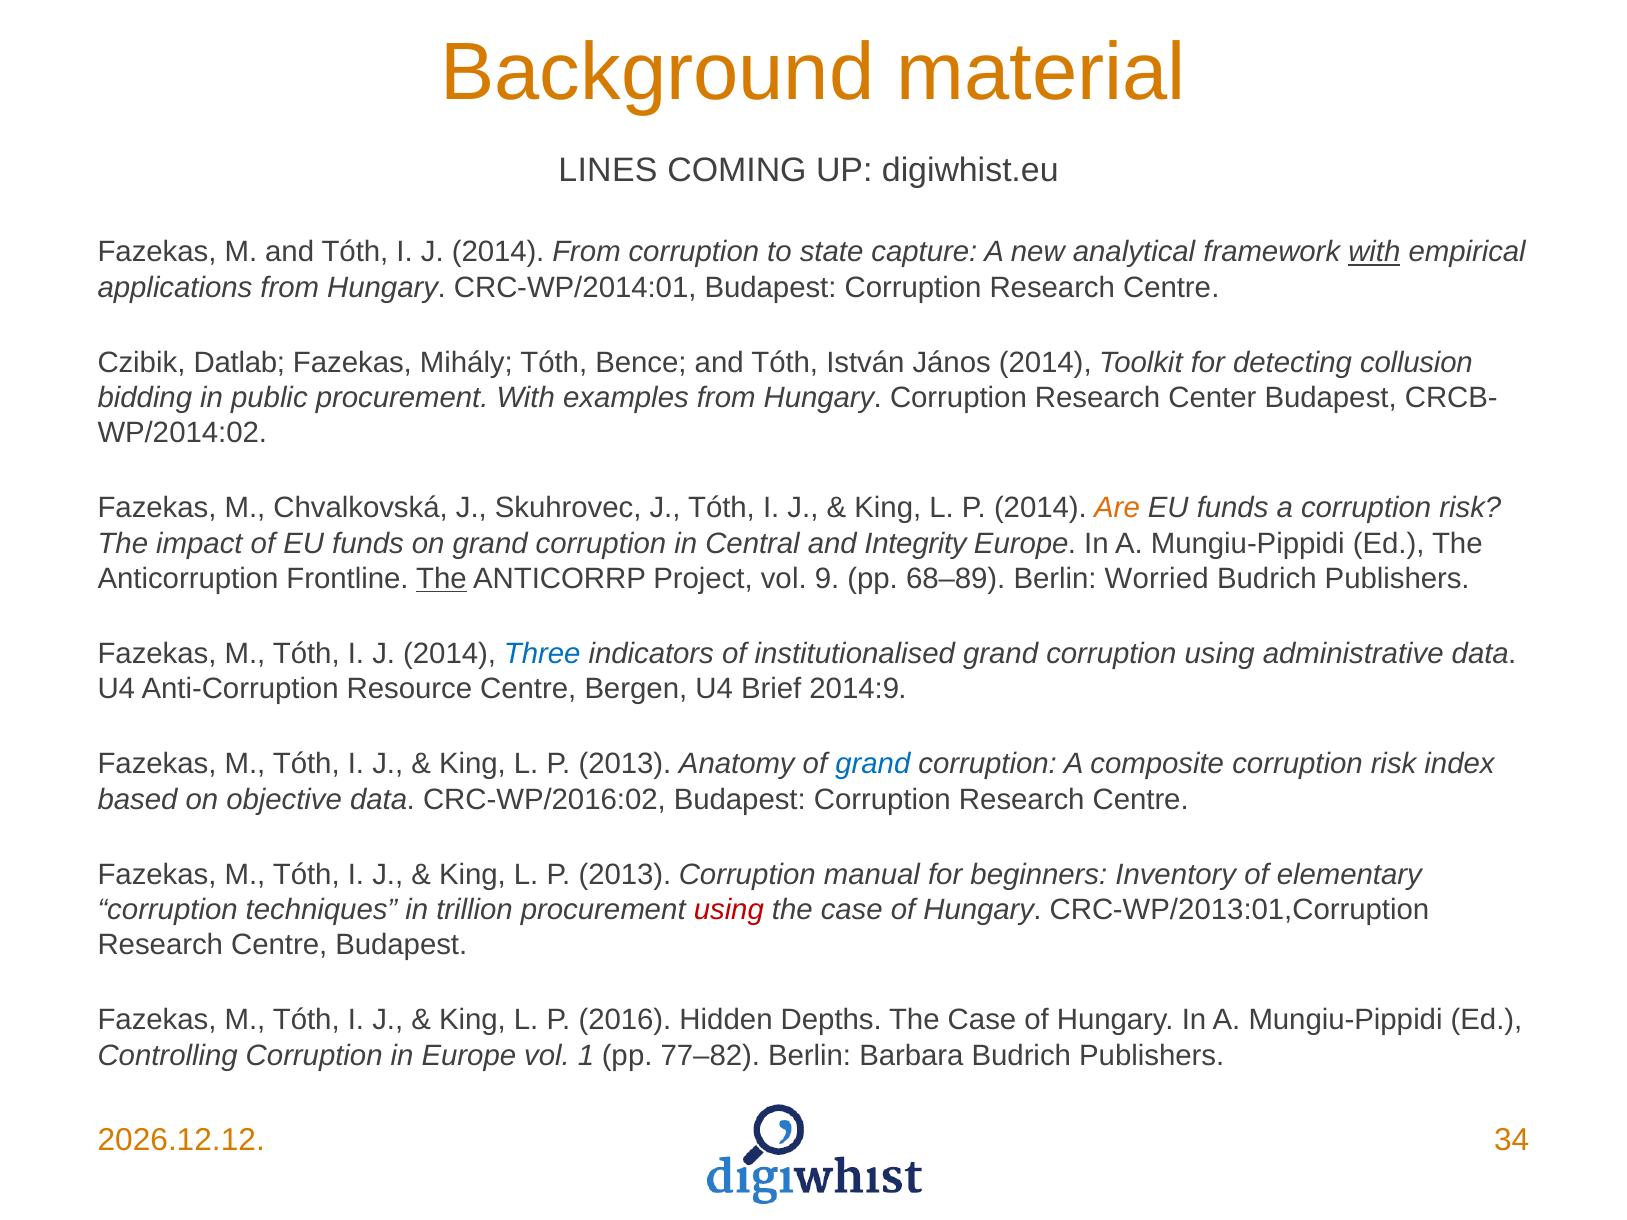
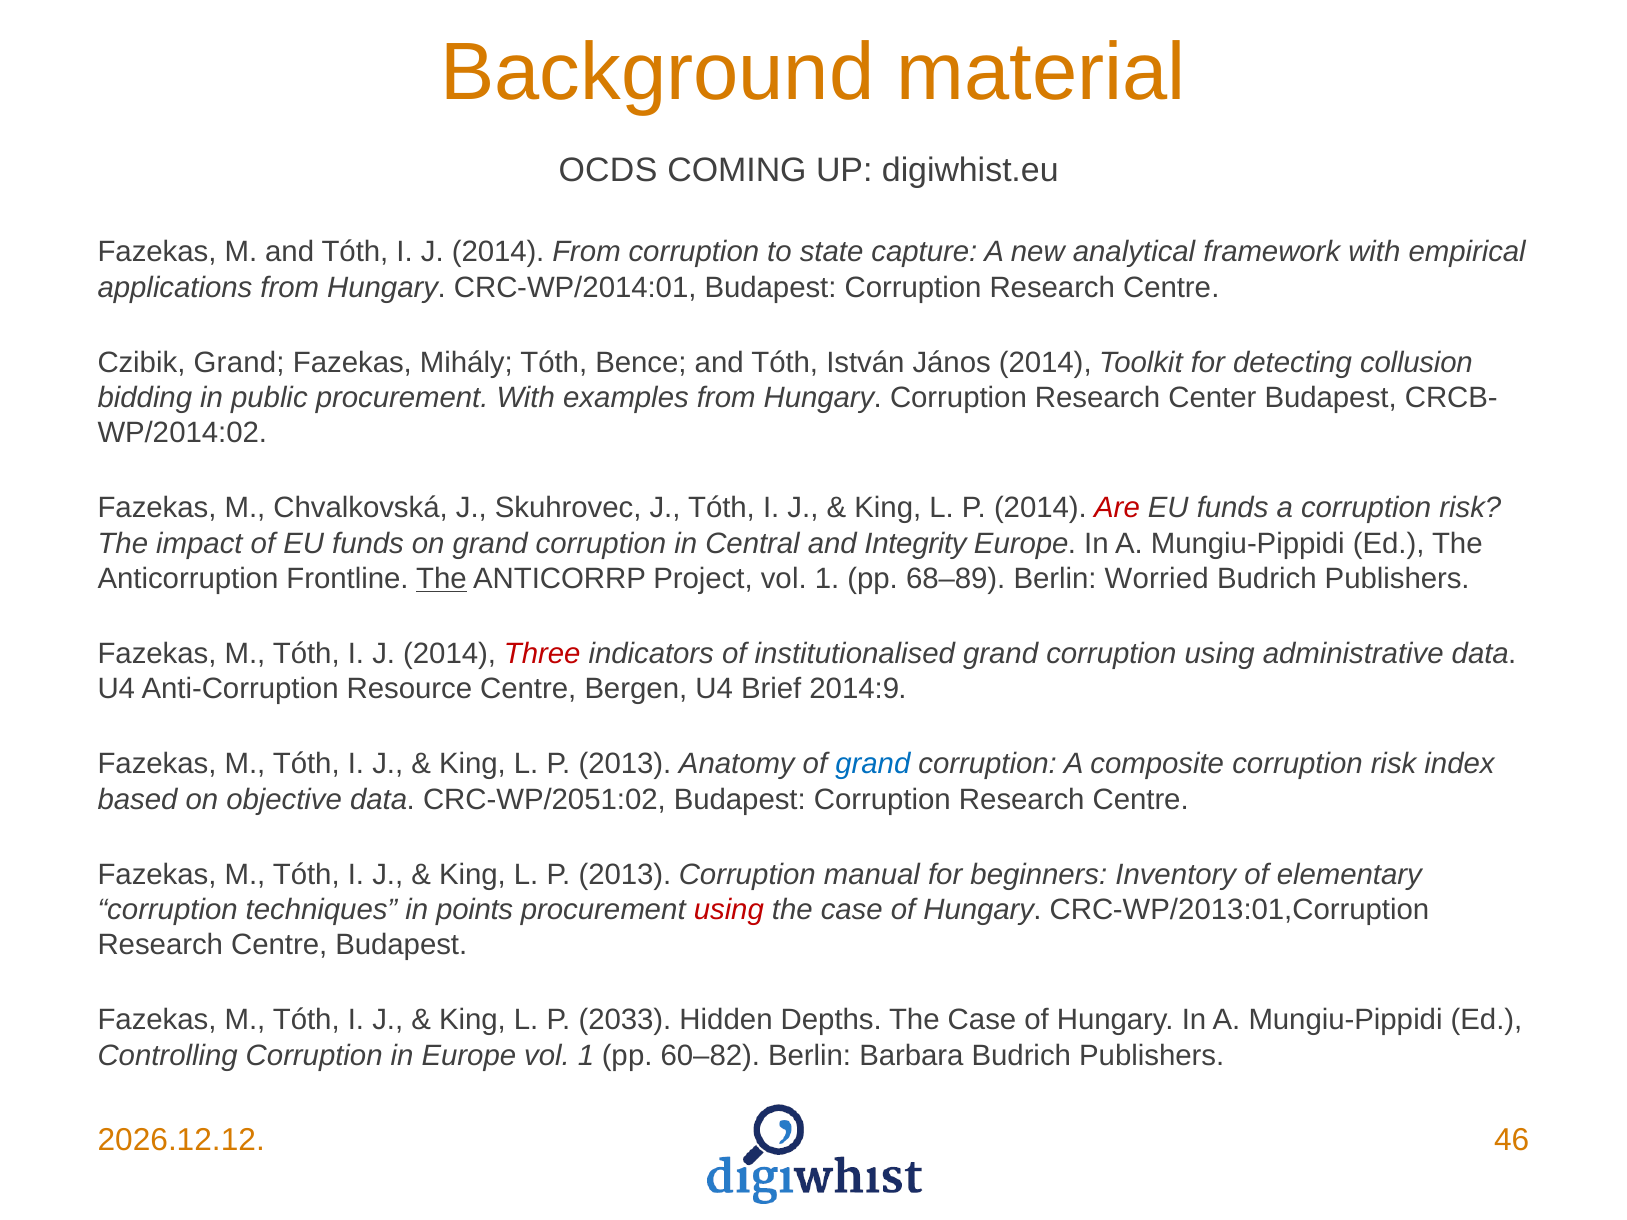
LINES: LINES -> OCDS
with at (1374, 252) underline: present -> none
Czibik Datlab: Datlab -> Grand
Are colour: orange -> red
Project vol 9: 9 -> 1
Three colour: blue -> red
CRC-WP/2016:02: CRC-WP/2016:02 -> CRC-WP/2051:02
trillion: trillion -> points
2016: 2016 -> 2033
77–82: 77–82 -> 60–82
34: 34 -> 46
